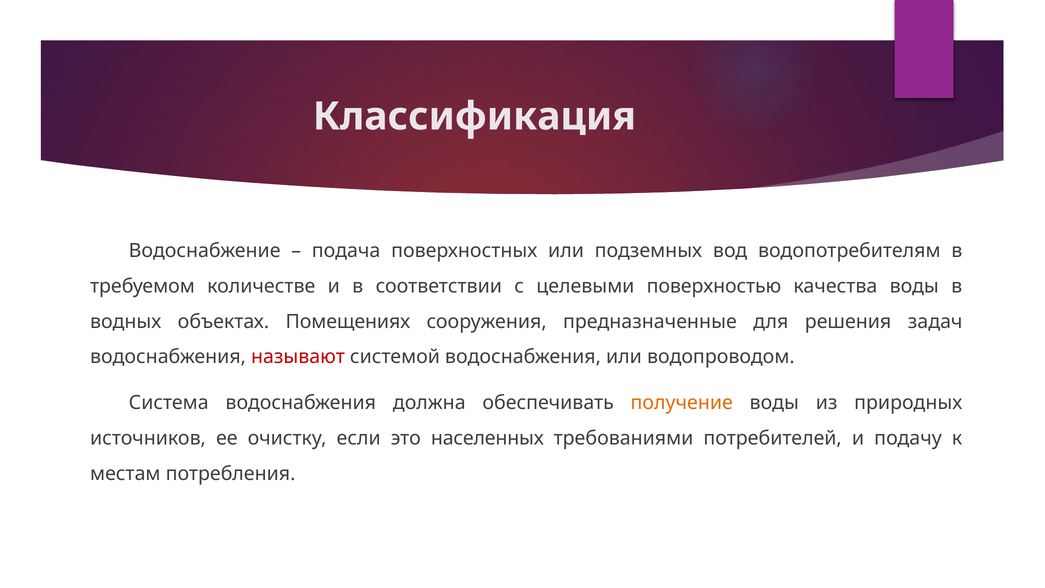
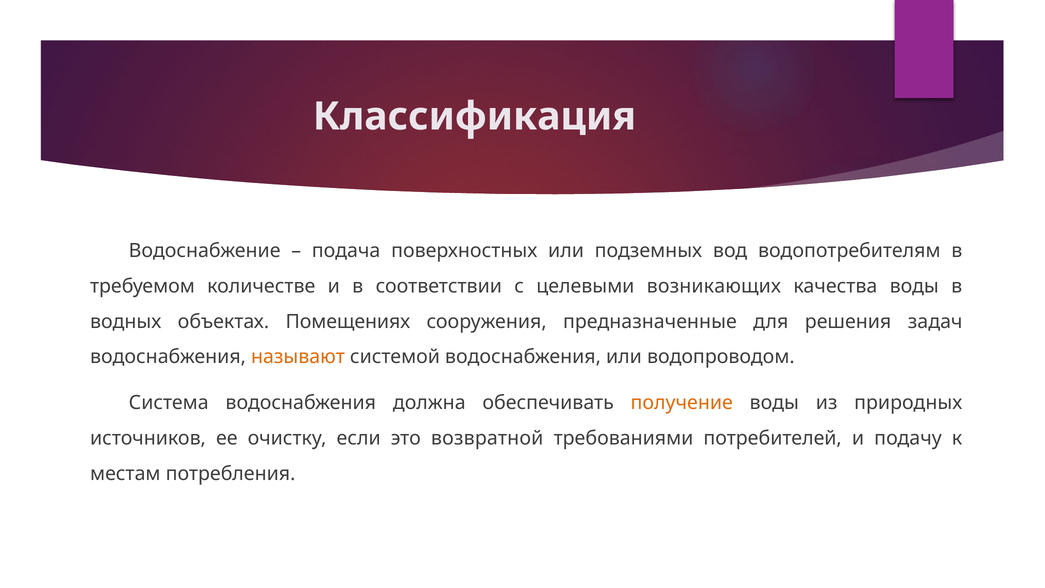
поверхностью: поверхностью -> возникающих
называют colour: red -> orange
населенных: населенных -> возвратной
